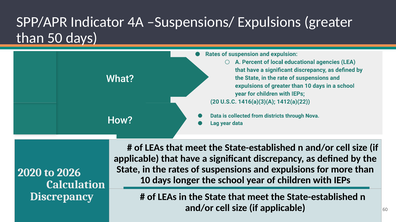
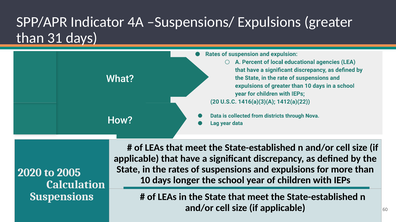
50: 50 -> 31
2026: 2026 -> 2005
Discrepancy at (62, 197): Discrepancy -> Suspensions
